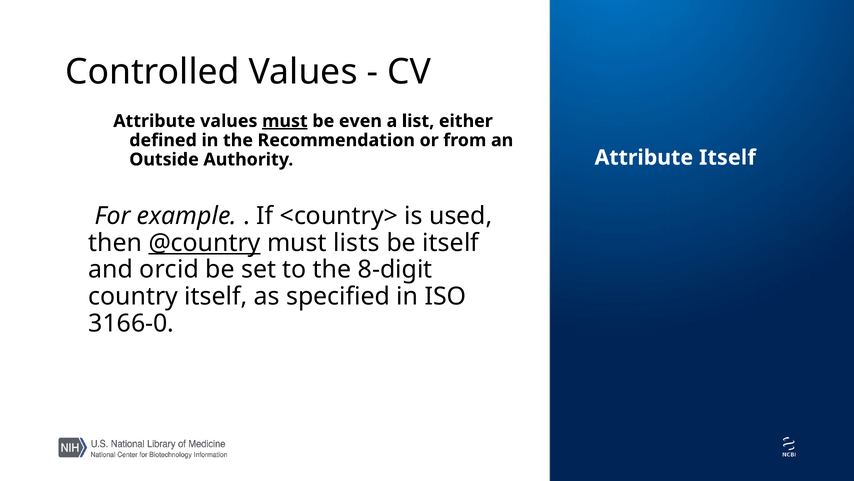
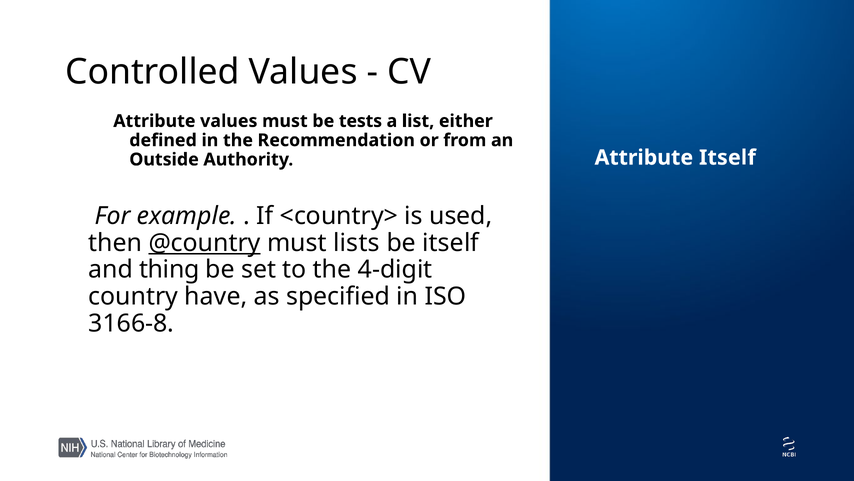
must at (285, 121) underline: present -> none
even: even -> tests
orcid: orcid -> thing
8-digit: 8-digit -> 4-digit
country itself: itself -> have
3166-0: 3166-0 -> 3166-8
